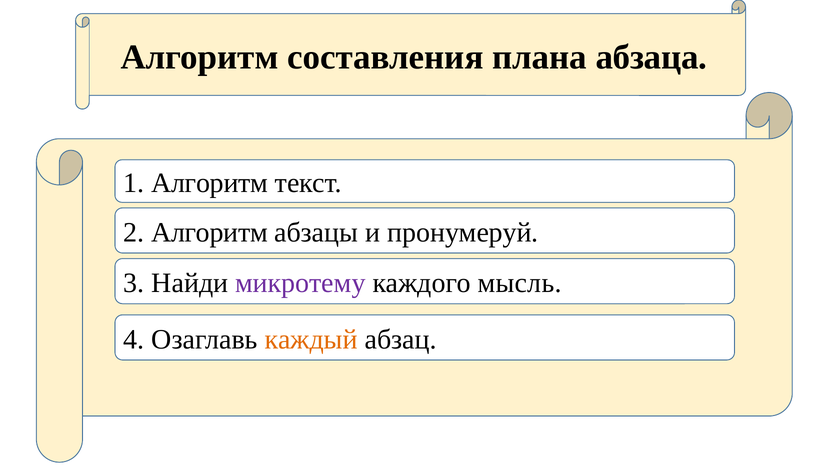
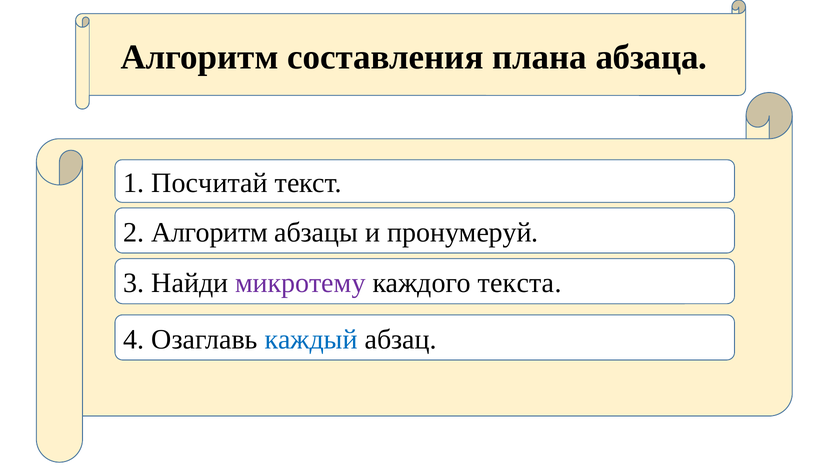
1 Алгоритм: Алгоритм -> Посчитай
мысль: мысль -> текста
каждый colour: orange -> blue
